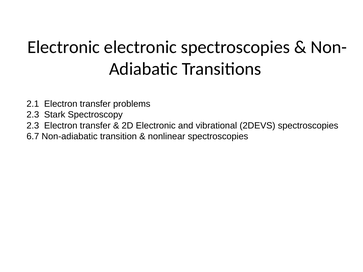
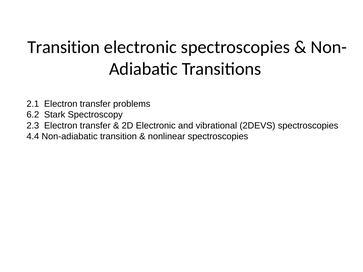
Electronic at (64, 47): Electronic -> Transition
2.3 at (33, 115): 2.3 -> 6.2
6.7: 6.7 -> 4.4
